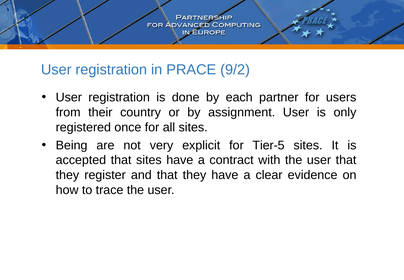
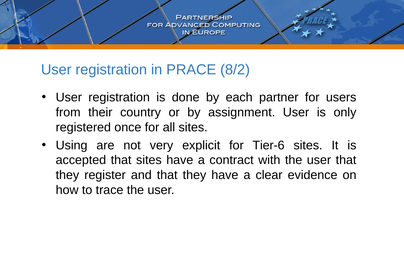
9/2: 9/2 -> 8/2
Being: Being -> Using
Tier-5: Tier-5 -> Tier-6
